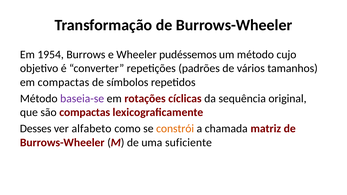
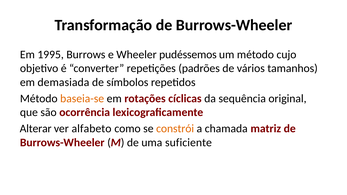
1954: 1954 -> 1995
em compactas: compactas -> demasiada
baseia-se colour: purple -> orange
são compactas: compactas -> ocorrência
Desses: Desses -> Alterar
